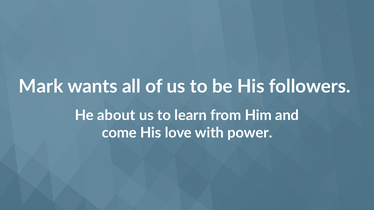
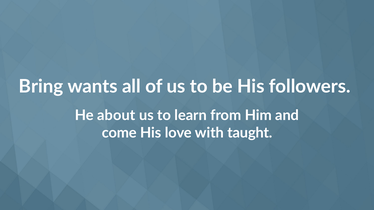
Mark: Mark -> Bring
power: power -> taught
